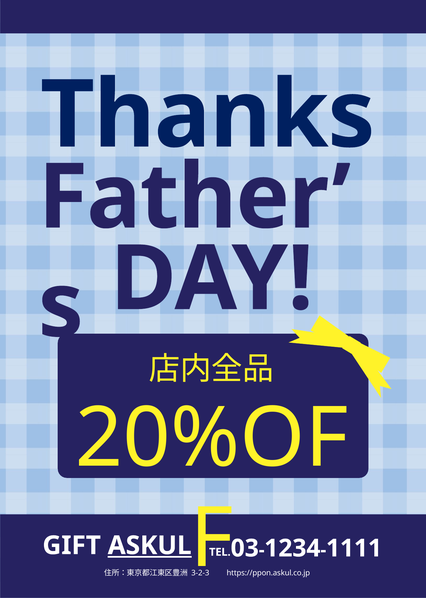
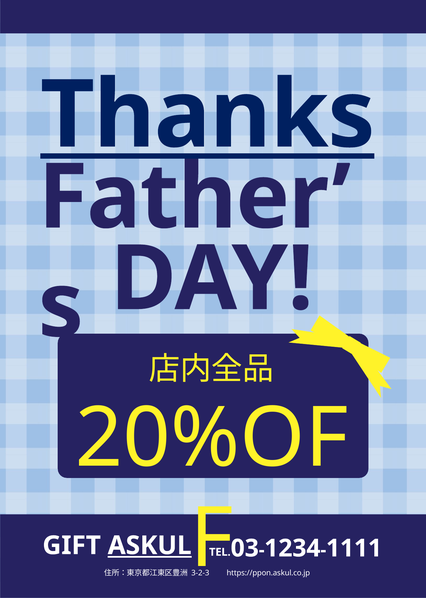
Thanks underline: none -> present
